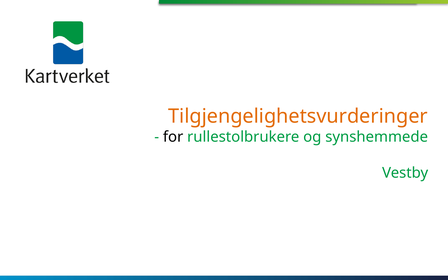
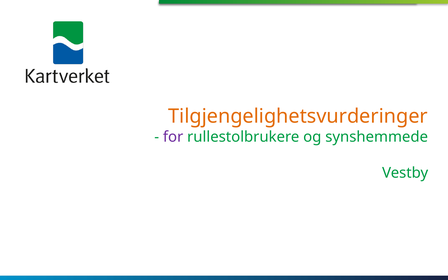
for colour: black -> purple
